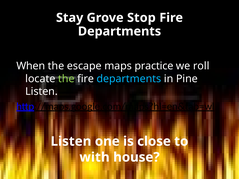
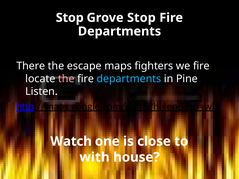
Stay at (70, 18): Stay -> Stop
When: When -> There
practice: practice -> fighters
we roll: roll -> fire
the at (66, 79) colour: light green -> pink
Listen at (71, 142): Listen -> Watch
